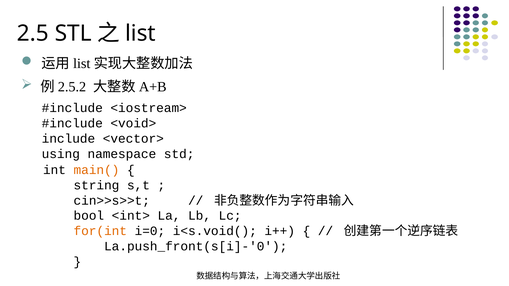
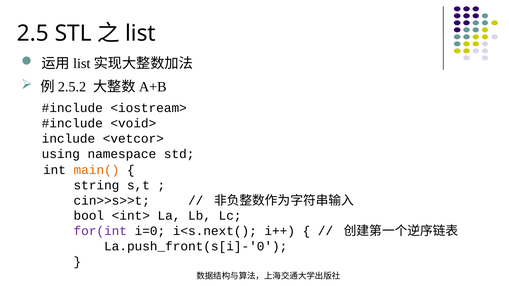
<vector>: <vector> -> <vetcor>
for(int colour: orange -> purple
i<s.void(: i<s.void( -> i<s.next(
